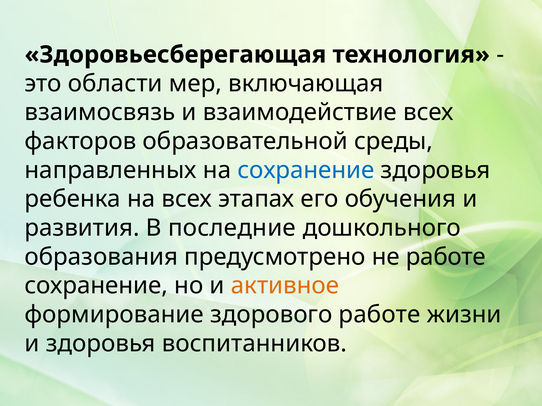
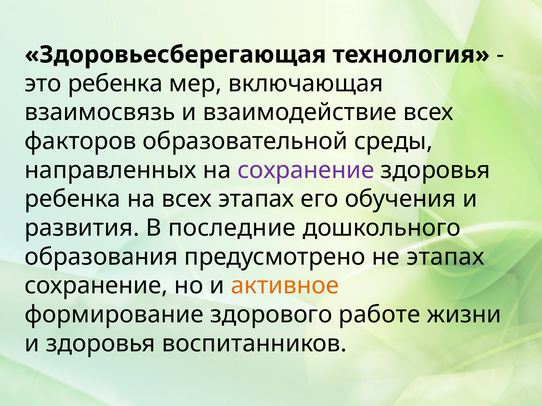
это области: области -> ребенка
сохранение at (306, 170) colour: blue -> purple
не работе: работе -> этапах
